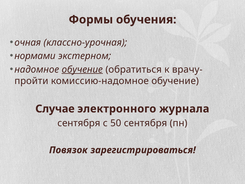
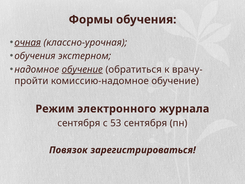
очная underline: none -> present
нормами at (35, 56): нормами -> обучения
Случае: Случае -> Режим
50: 50 -> 53
